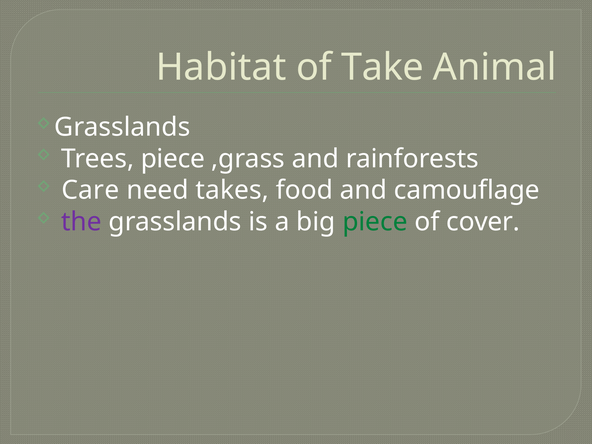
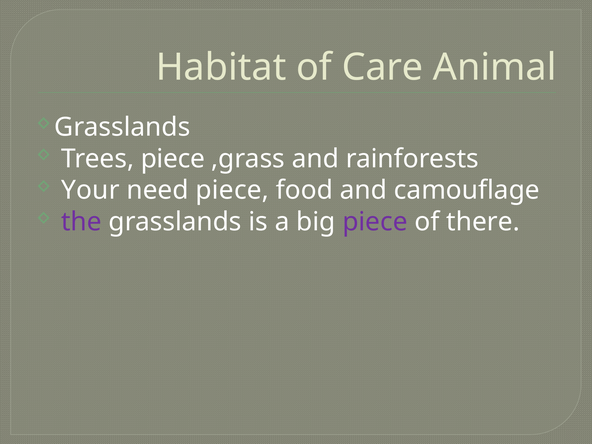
Take: Take -> Care
Care: Care -> Your
need takes: takes -> piece
piece at (375, 222) colour: green -> purple
cover: cover -> there
